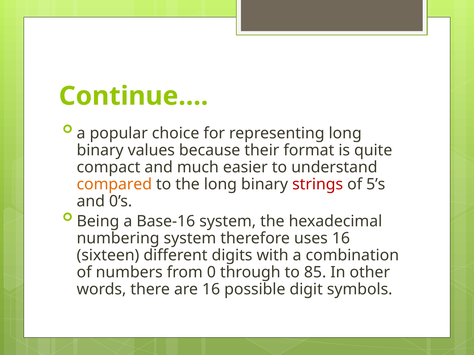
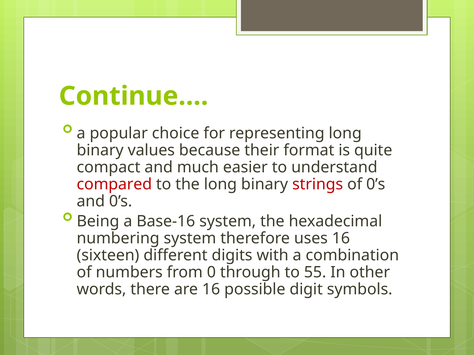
compared colour: orange -> red
of 5’s: 5’s -> 0’s
85: 85 -> 55
